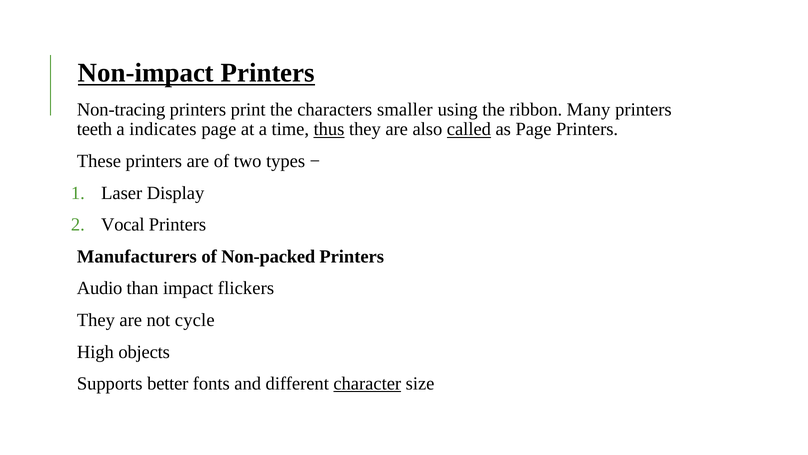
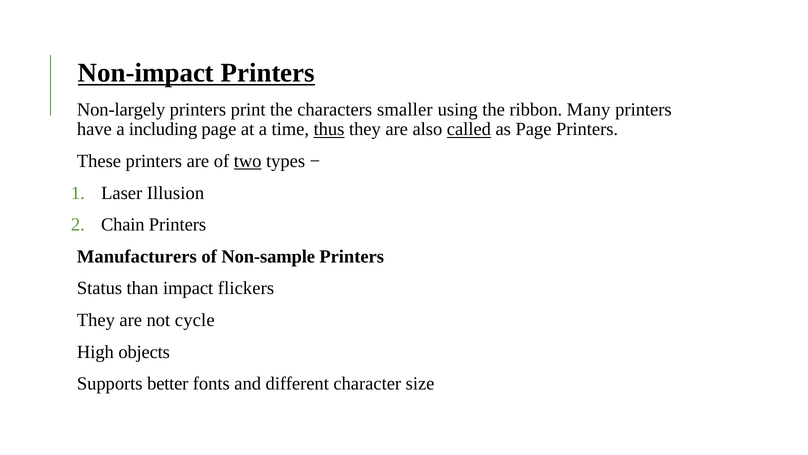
Non-tracing: Non-tracing -> Non-largely
teeth: teeth -> have
indicates: indicates -> including
two underline: none -> present
Display: Display -> Illusion
Vocal: Vocal -> Chain
Non-packed: Non-packed -> Non-sample
Audio: Audio -> Status
character underline: present -> none
